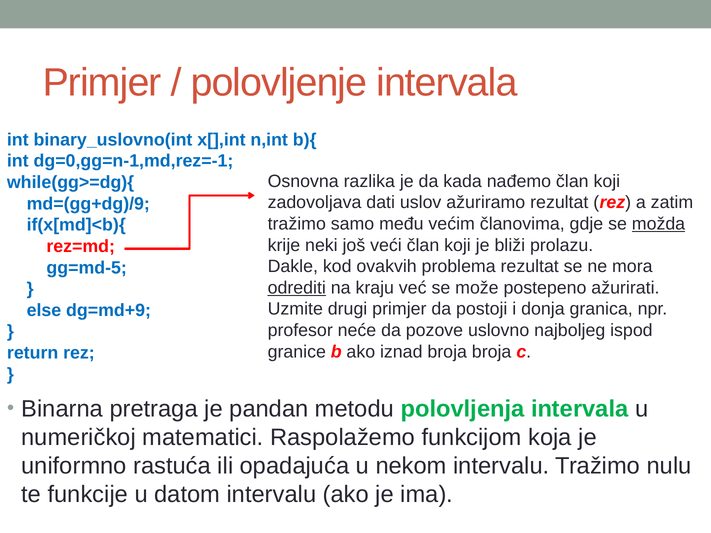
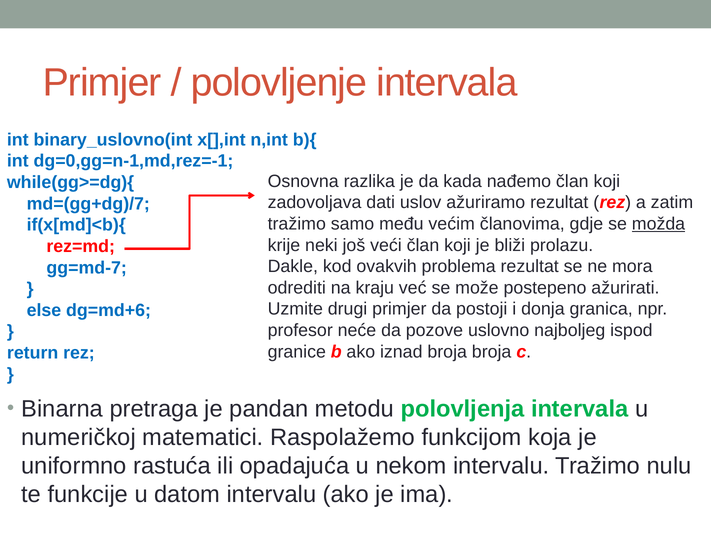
md=(gg+dg)/9: md=(gg+dg)/9 -> md=(gg+dg)/7
gg=md-5: gg=md-5 -> gg=md-7
odrediti underline: present -> none
dg=md+9: dg=md+9 -> dg=md+6
